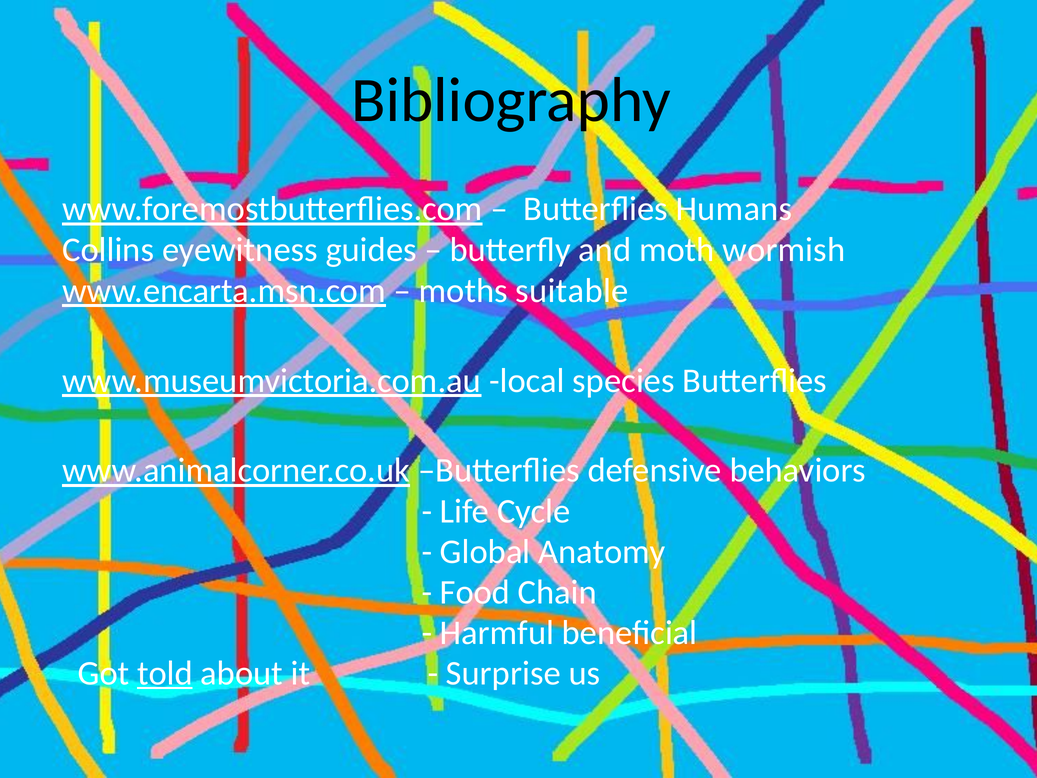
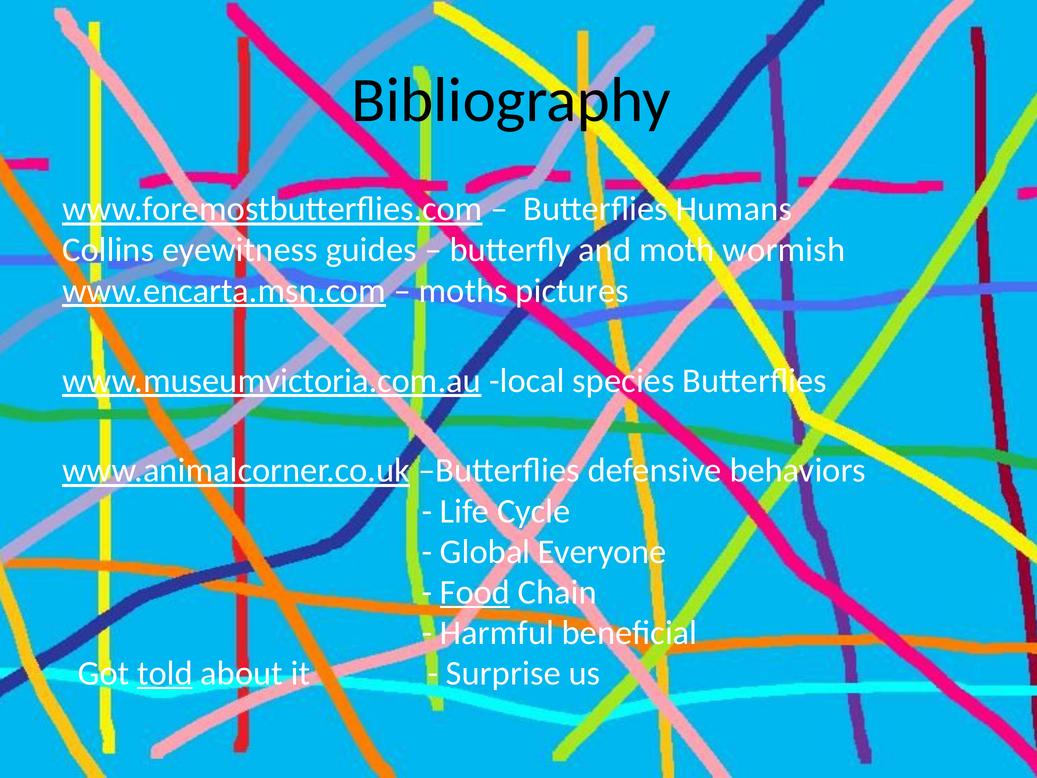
suitable: suitable -> pictures
Anatomy: Anatomy -> Everyone
Food underline: none -> present
